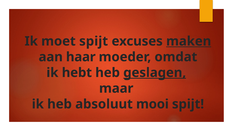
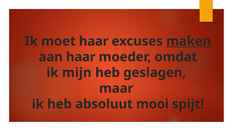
moet spijt: spijt -> haar
hebt: hebt -> mijn
geslagen underline: present -> none
